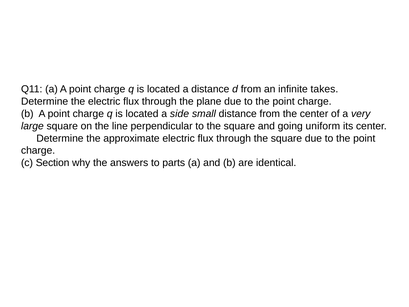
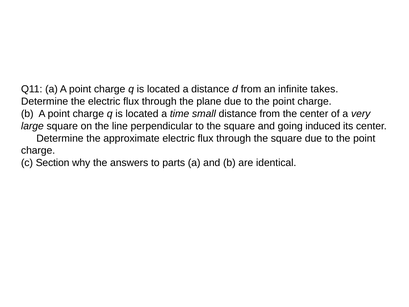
side: side -> time
uniform: uniform -> induced
